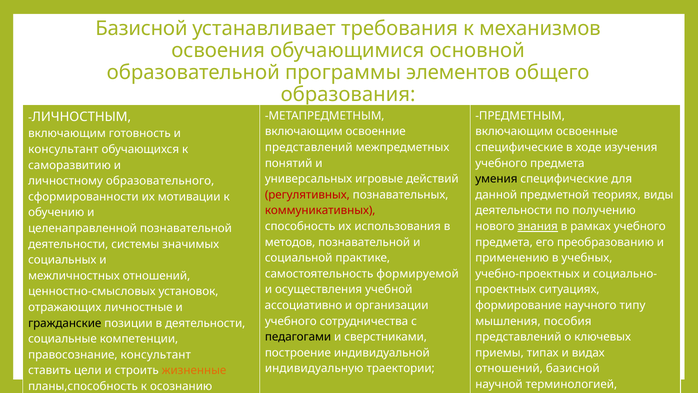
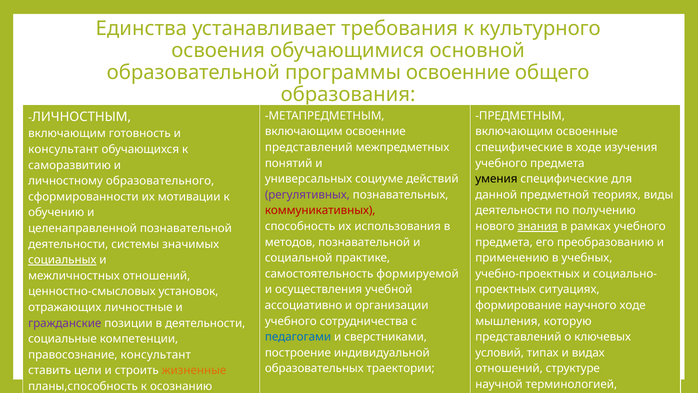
Базисной at (141, 28): Базисной -> Единства
механизмов: механизмов -> культурного
программы элементов: элементов -> освоенние
универсальных игровые: игровые -> социуме
регулятивных colour: red -> purple
социальных underline: none -> present
научного типу: типу -> ходе
пособия: пособия -> которую
гражданские colour: black -> purple
педагогами colour: black -> blue
приемы: приемы -> условий
индивидуальную: индивидуальную -> образовательных
отношений базисной: базисной -> структуре
